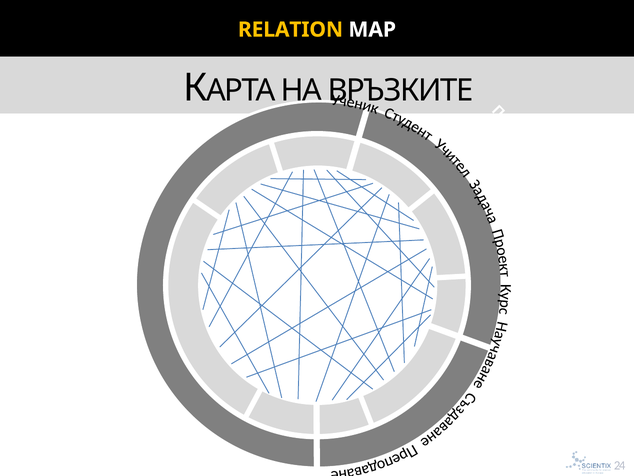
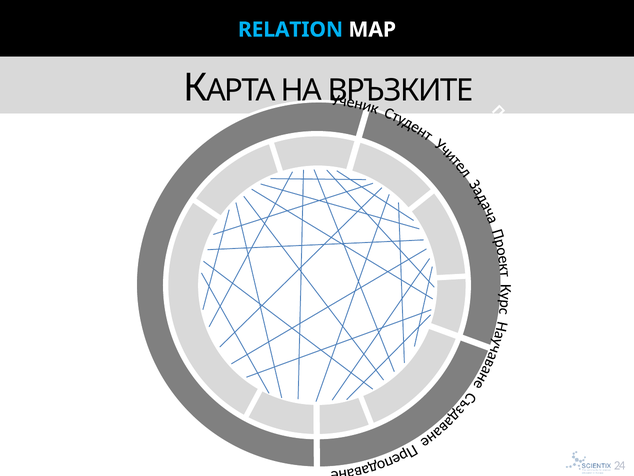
RELATION colour: yellow -> light blue
